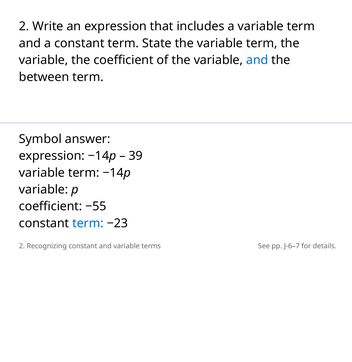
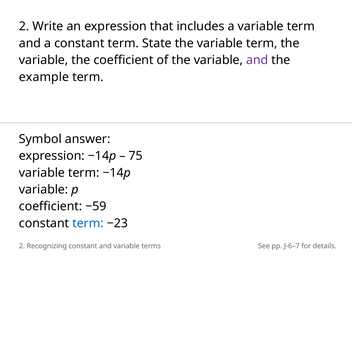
and at (257, 60) colour: blue -> purple
between: between -> example
39: 39 -> 75
−55: −55 -> −59
